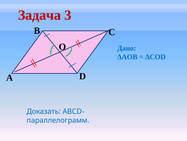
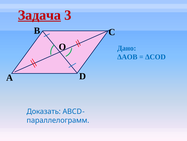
Задача underline: none -> present
